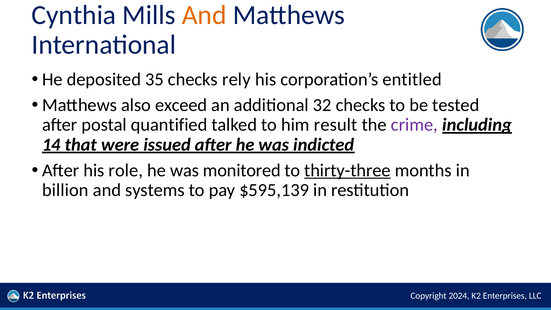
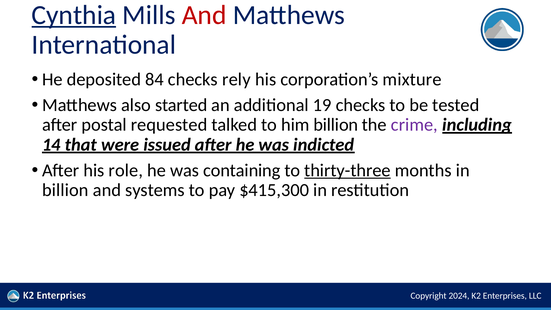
Cynthia underline: none -> present
And at (204, 15) colour: orange -> red
35: 35 -> 84
entitled: entitled -> mixture
exceed: exceed -> started
32: 32 -> 19
quantified: quantified -> requested
him result: result -> billion
monitored: monitored -> containing
$595,139: $595,139 -> $415,300
